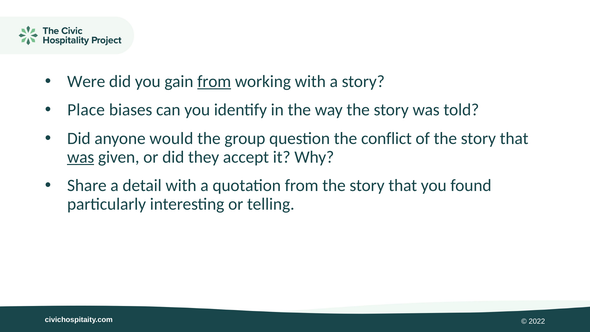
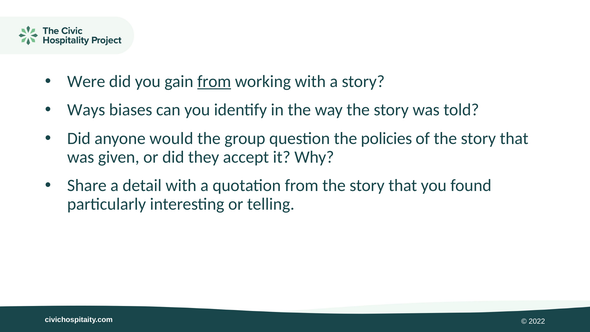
Place: Place -> Ways
conflict: conflict -> policies
was at (81, 157) underline: present -> none
